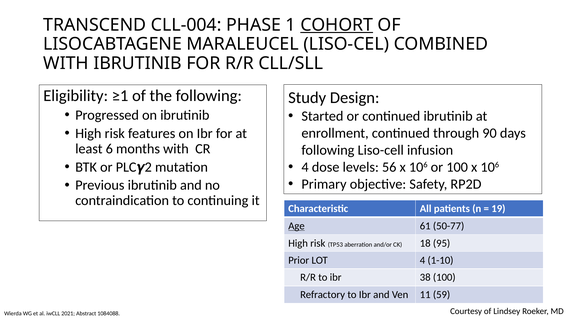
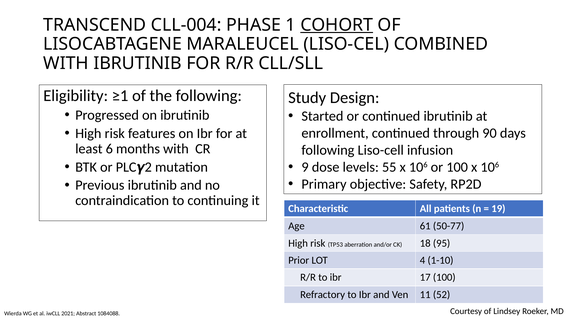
4 at (305, 167): 4 -> 9
56: 56 -> 55
Age underline: present -> none
38: 38 -> 17
59: 59 -> 52
